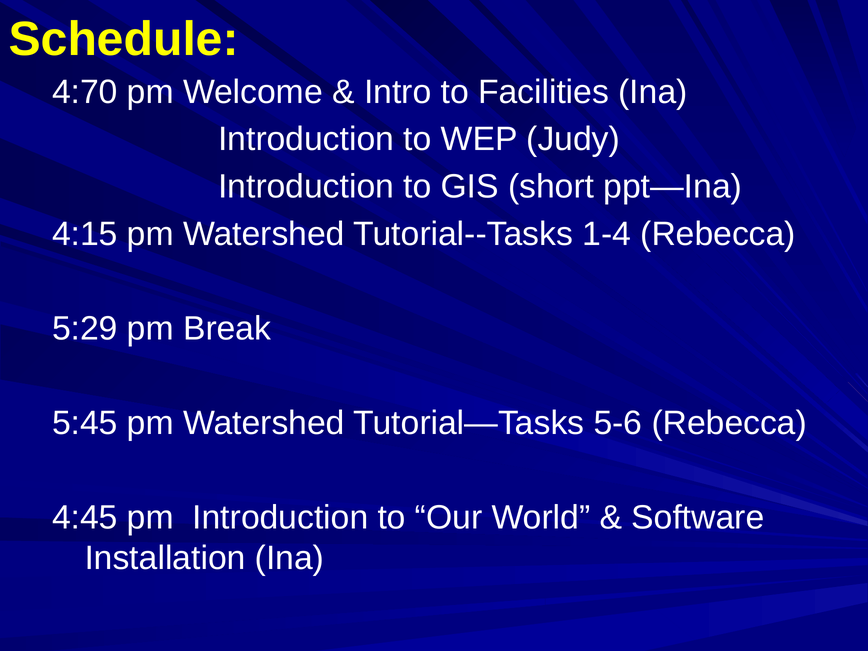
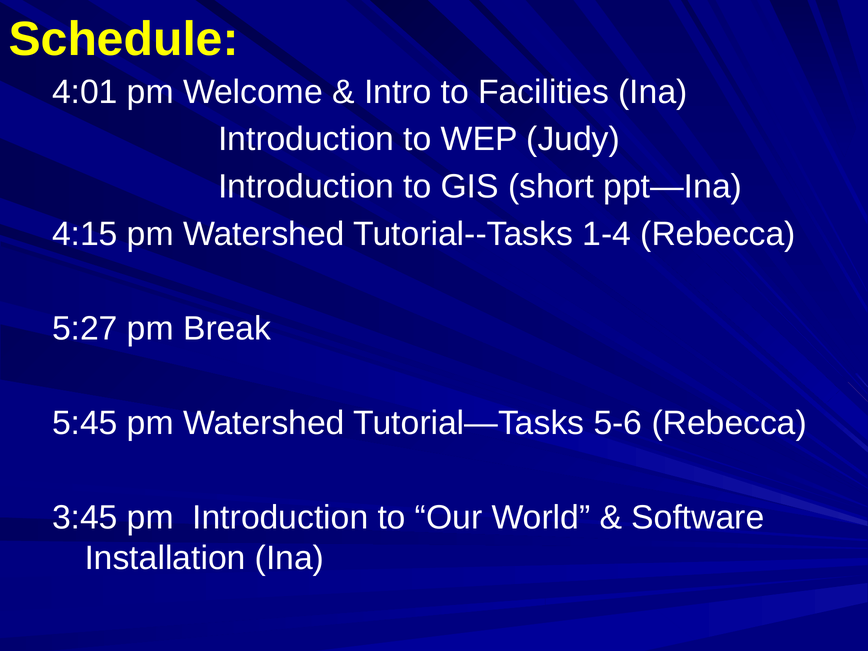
4:70: 4:70 -> 4:01
5:29: 5:29 -> 5:27
4:45: 4:45 -> 3:45
